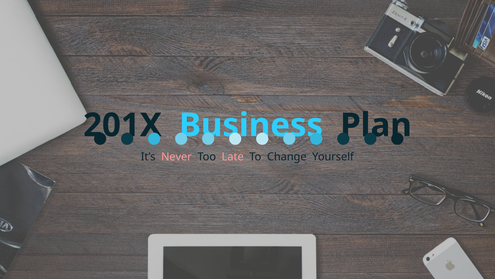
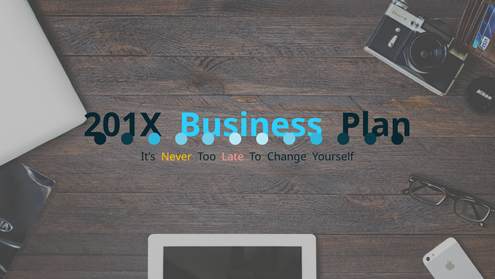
Never colour: pink -> yellow
